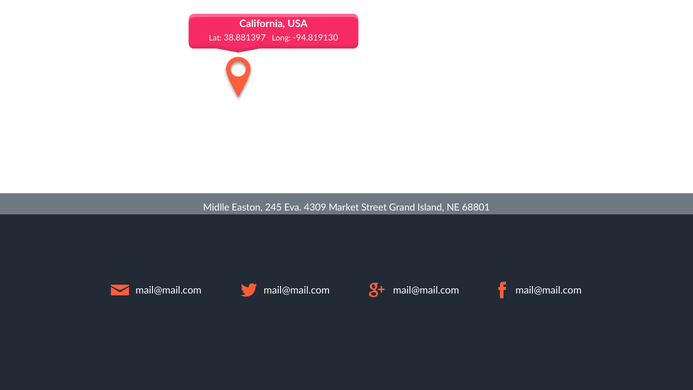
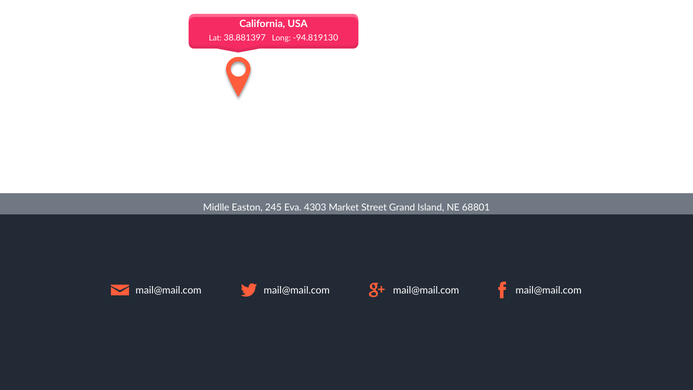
4309: 4309 -> 4303
